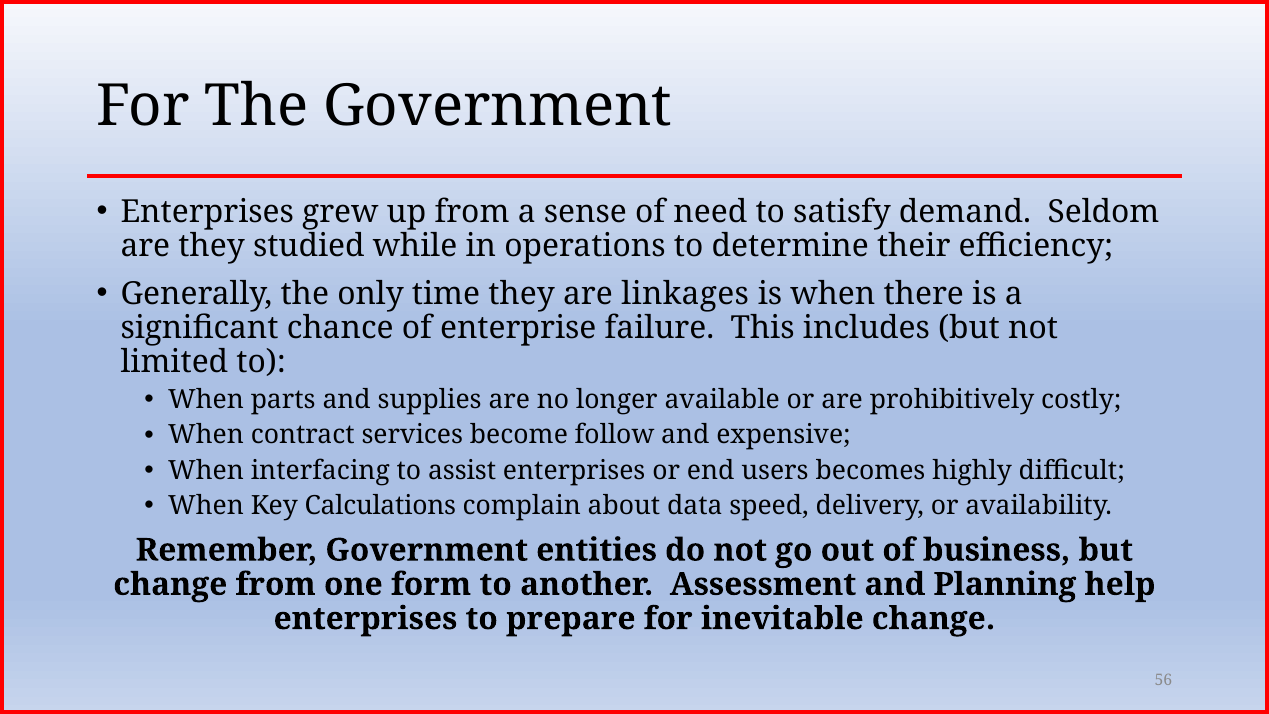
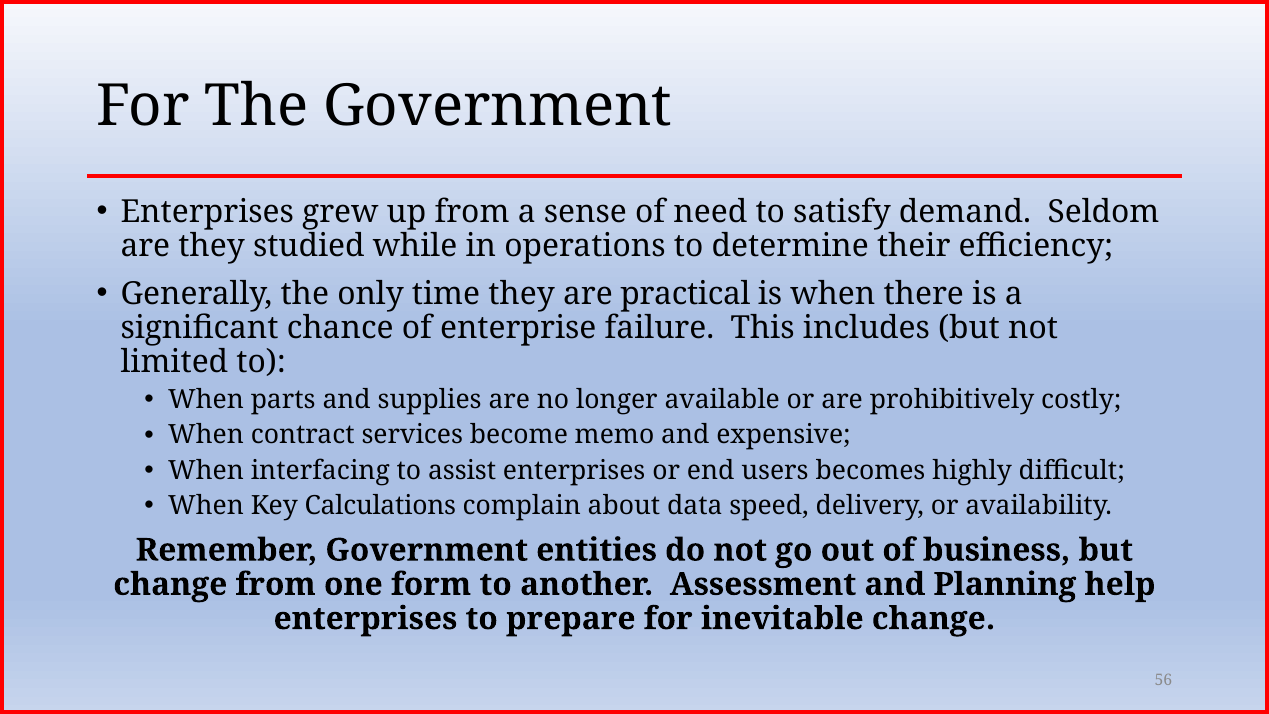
linkages: linkages -> practical
follow: follow -> memo
